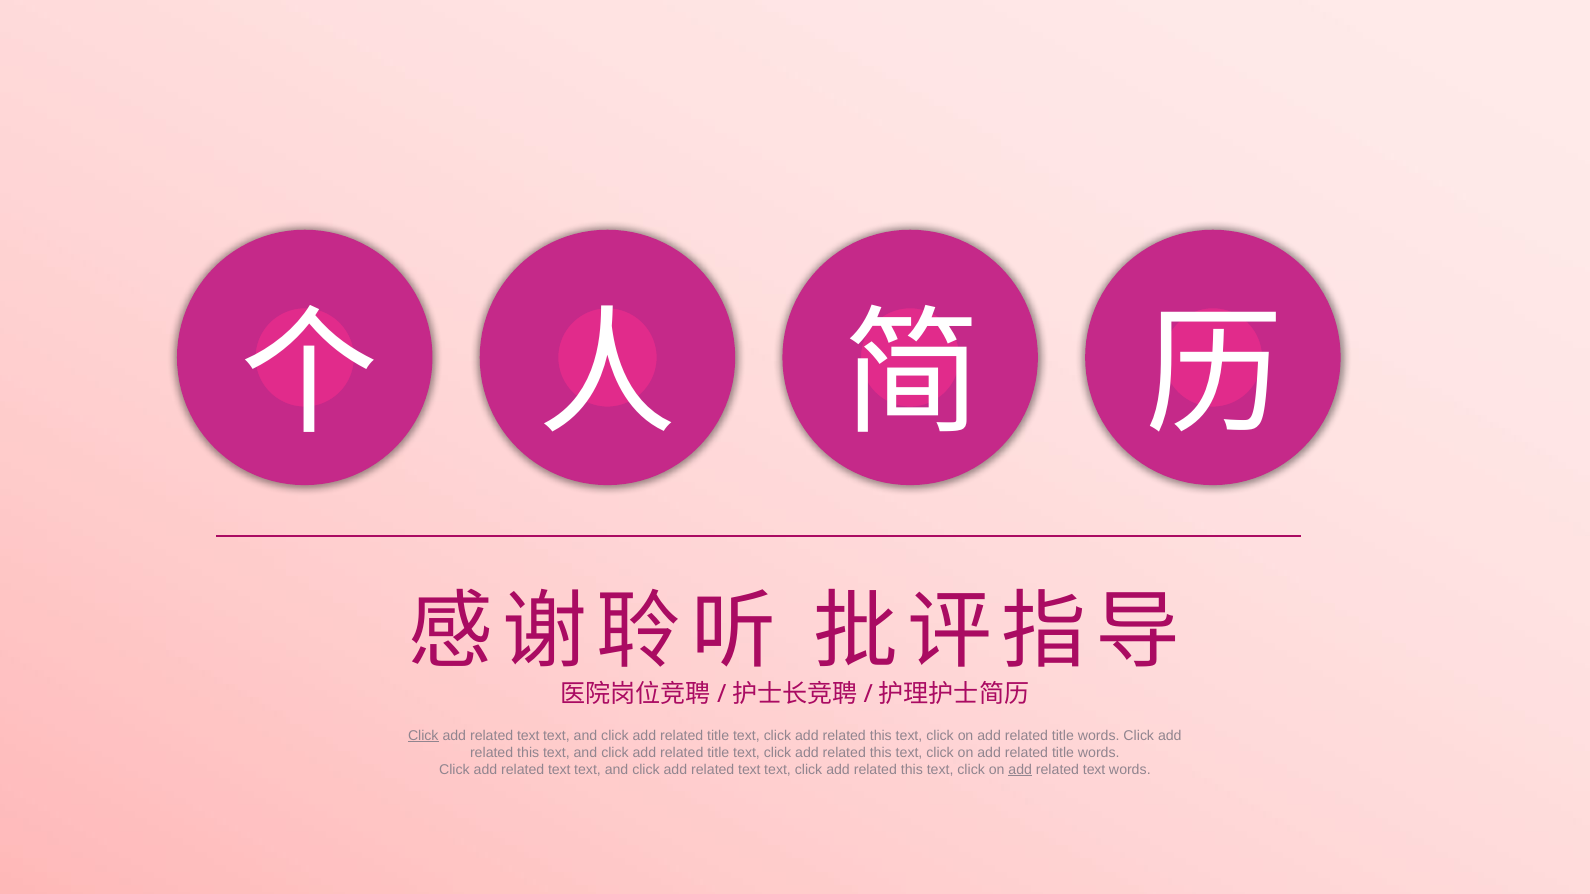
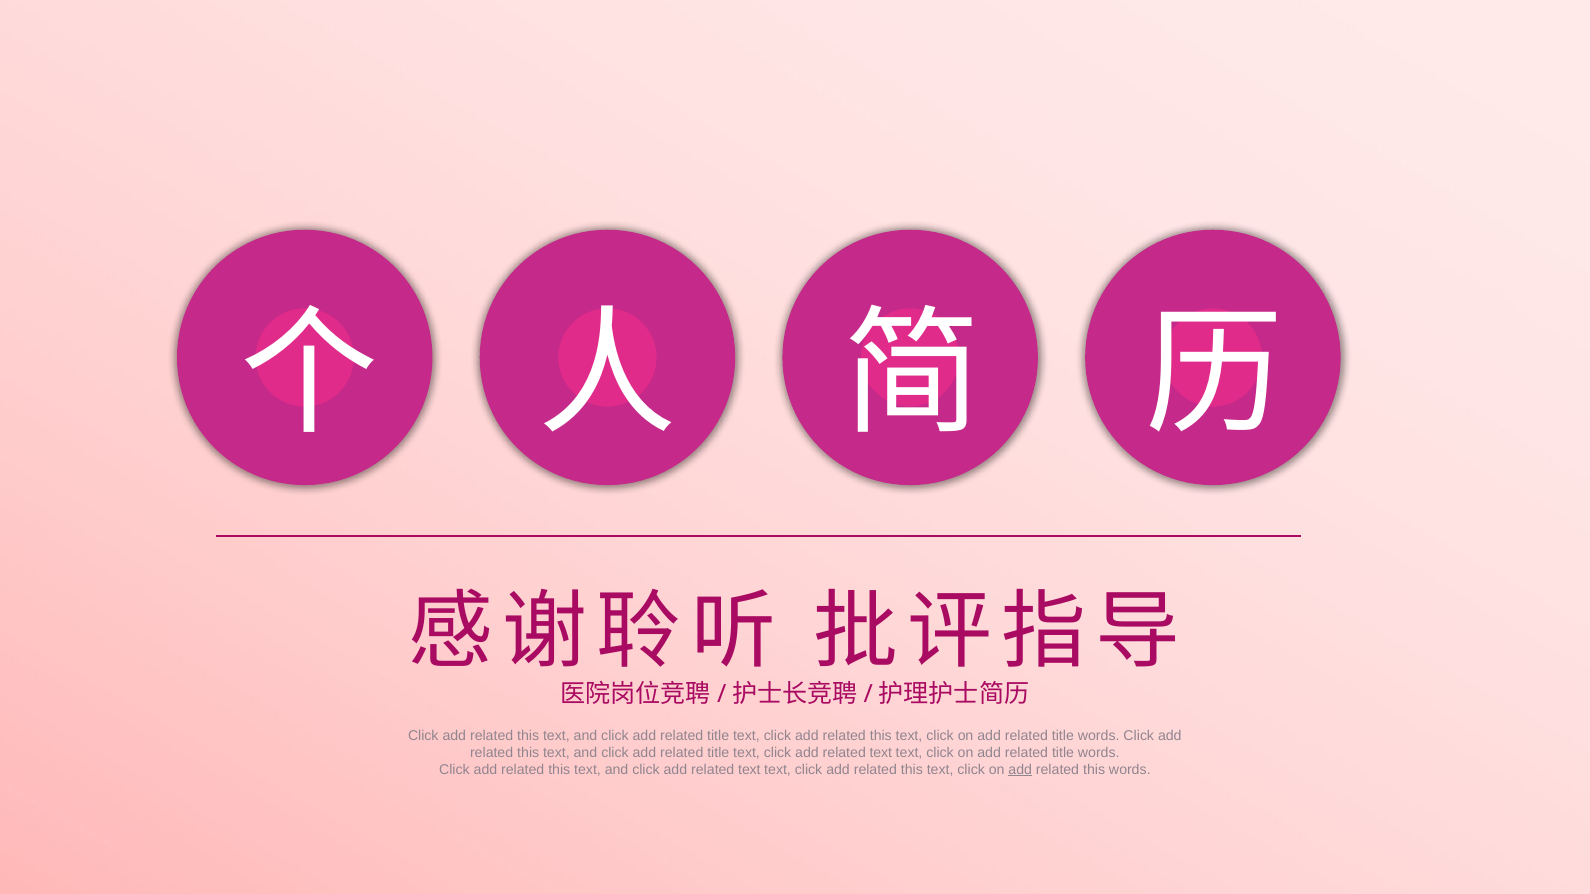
Click at (423, 736) underline: present -> none
text at (528, 736): text -> this
this at (881, 753): this -> text
text at (559, 770): text -> this
text at (1094, 770): text -> this
